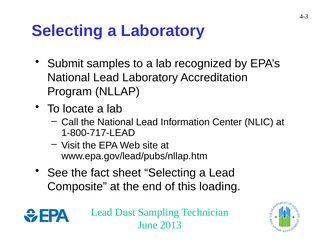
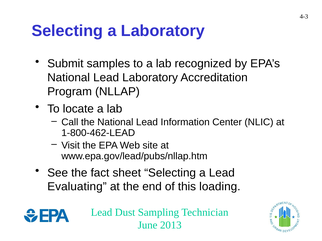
1-800-717-LEAD: 1-800-717-LEAD -> 1-800-462-LEAD
Composite: Composite -> Evaluating
